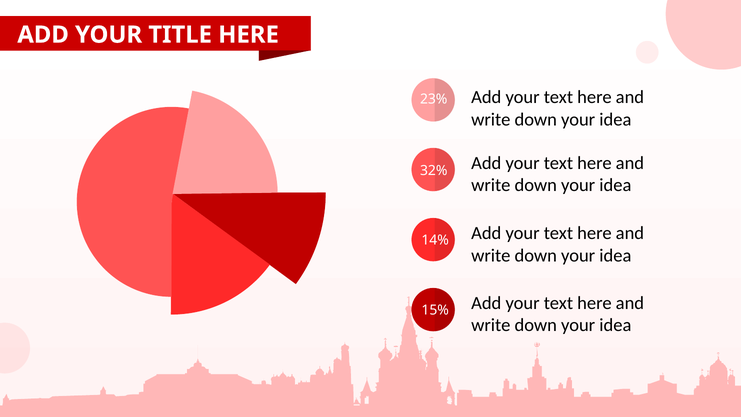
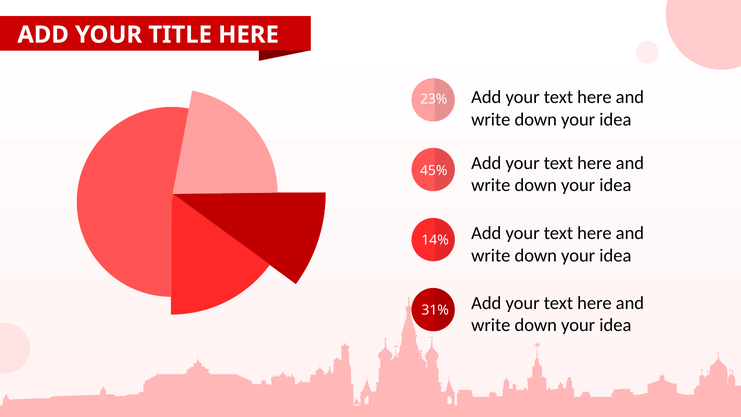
32%: 32% -> 45%
15%: 15% -> 31%
